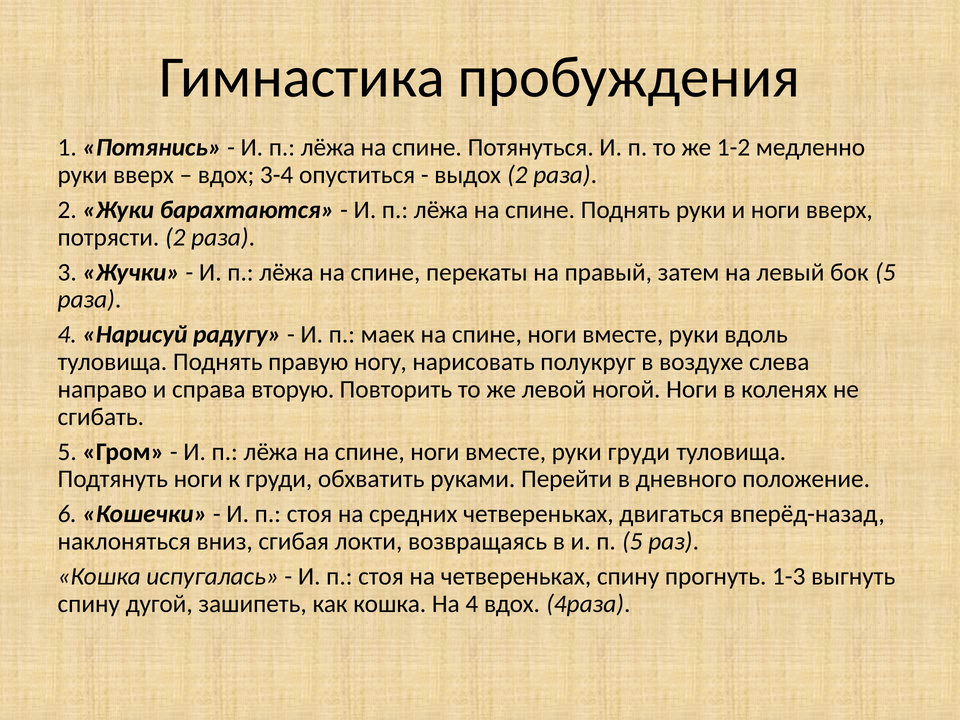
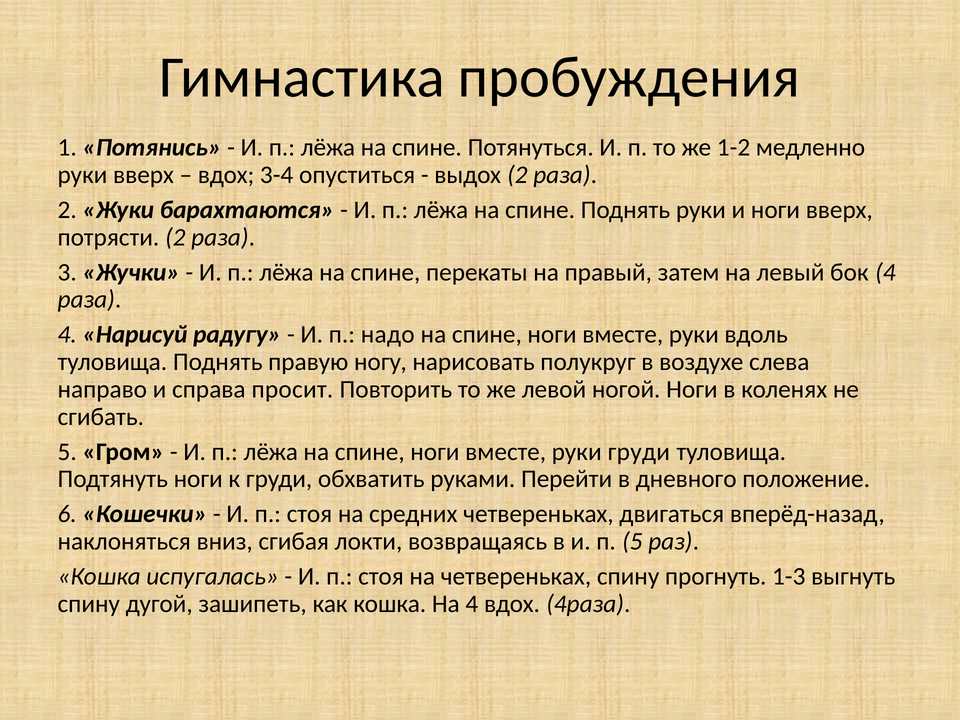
бок 5: 5 -> 4
маек: маек -> надо
вторую: вторую -> просит
